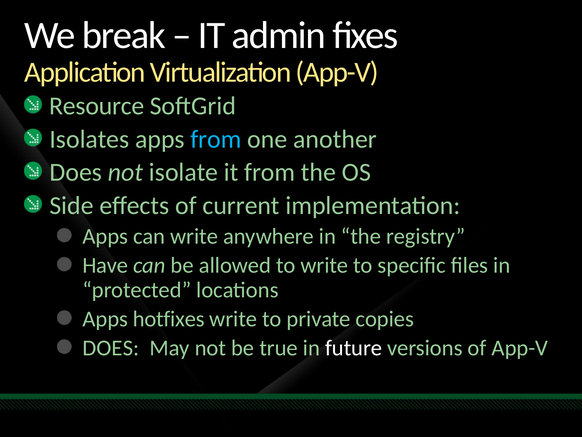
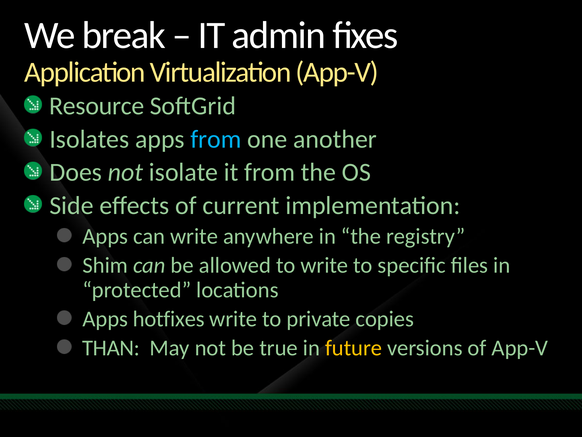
Have: Have -> Shim
DOES at (111, 348): DOES -> THAN
future colour: white -> yellow
